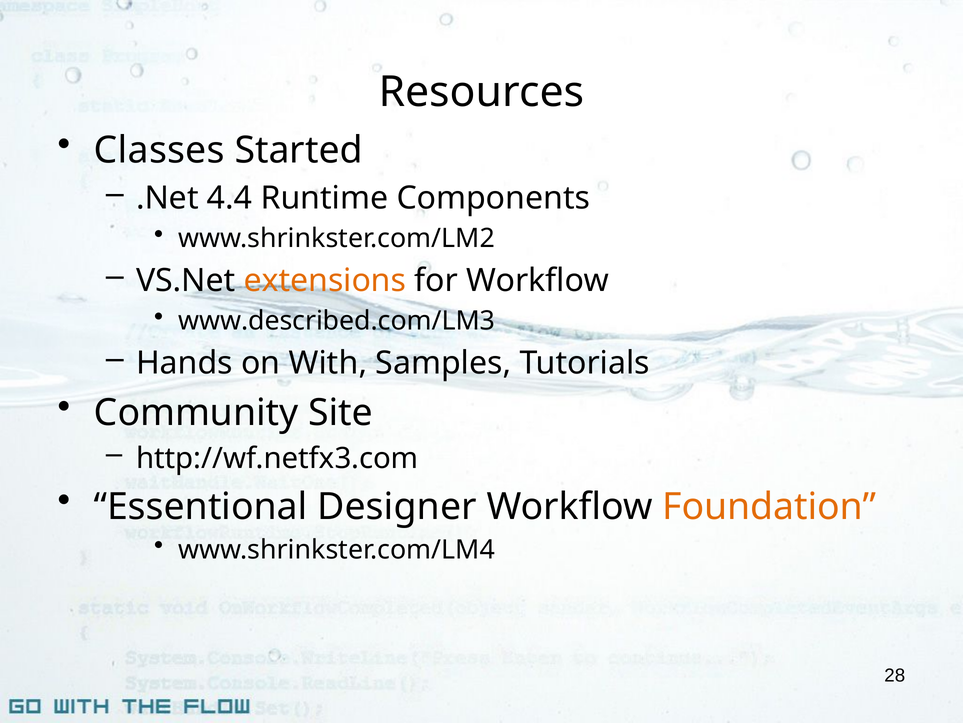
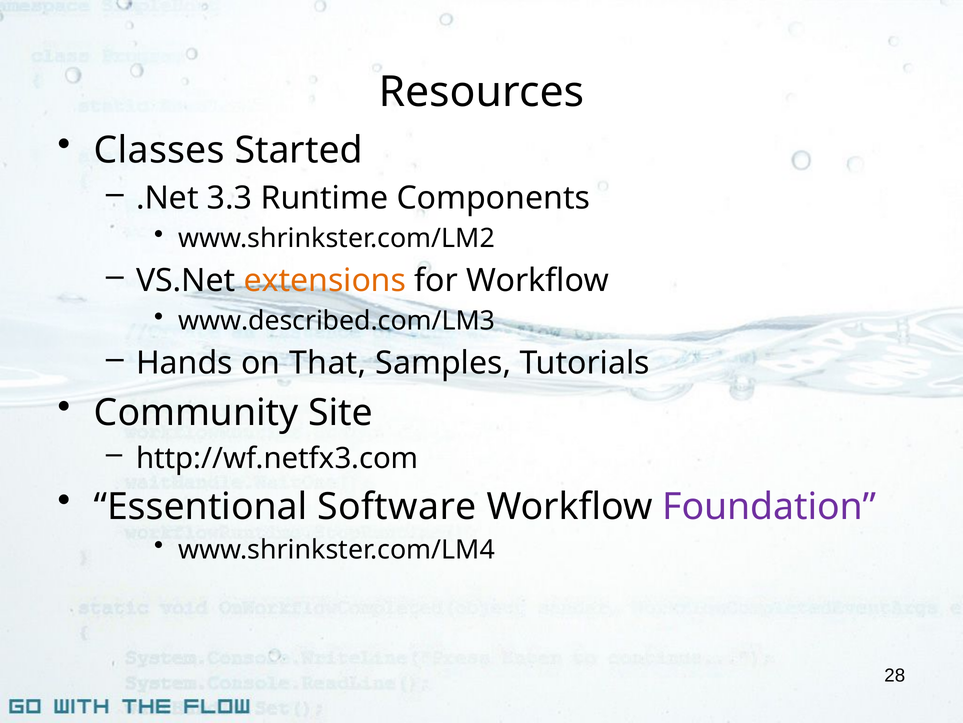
4.4: 4.4 -> 3.3
With: With -> That
Designer: Designer -> Software
Foundation colour: orange -> purple
